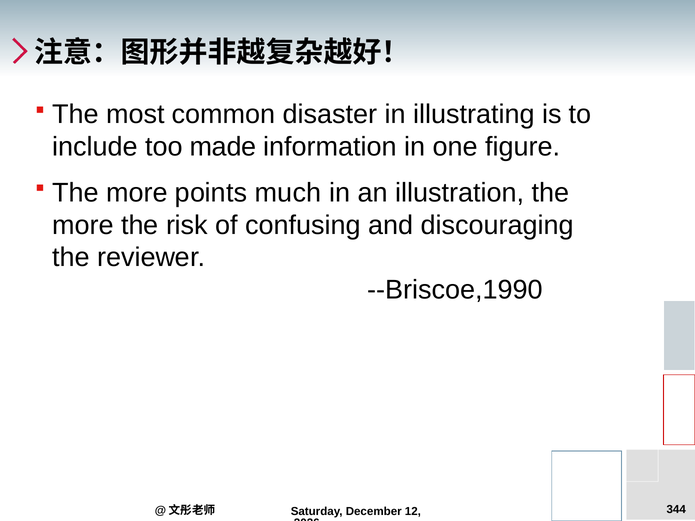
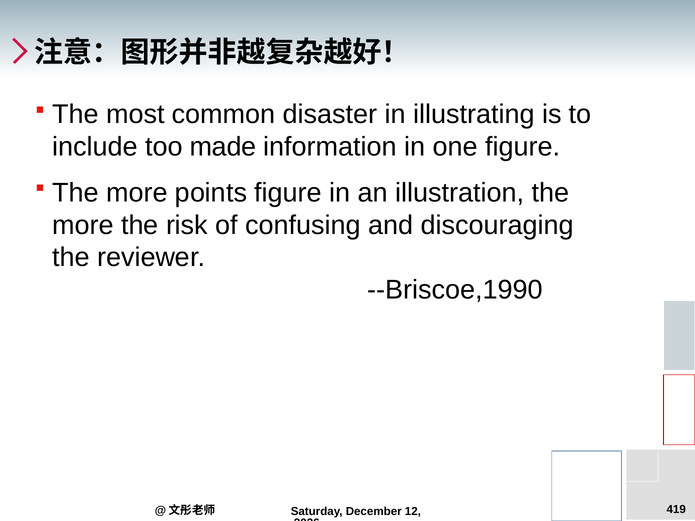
points much: much -> figure
344: 344 -> 419
